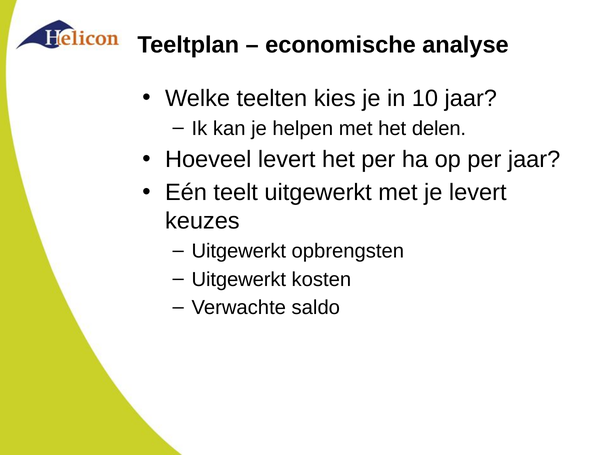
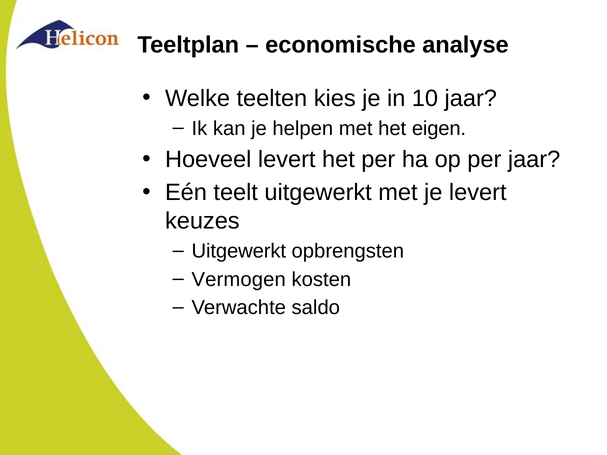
delen: delen -> eigen
Uitgewerkt at (239, 280): Uitgewerkt -> Vermogen
